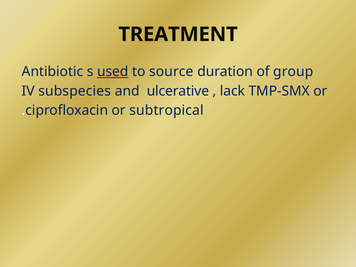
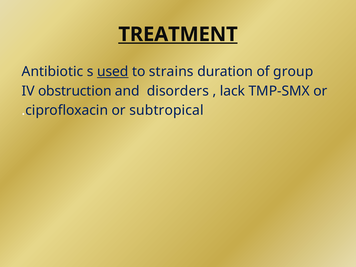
TREATMENT underline: none -> present
source: source -> strains
subspecies: subspecies -> obstruction
ulcerative: ulcerative -> disorders
